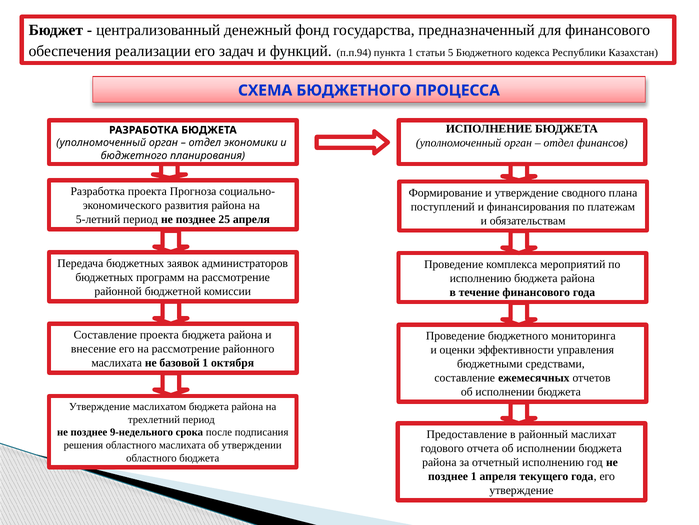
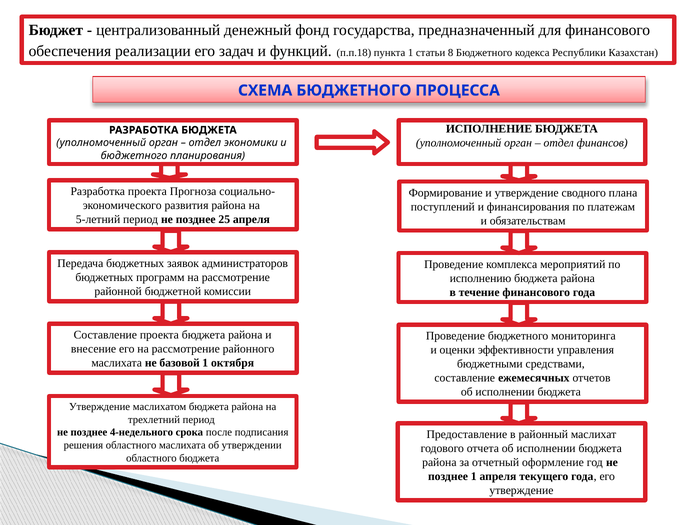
п.п.94: п.п.94 -> п.п.18
5: 5 -> 8
9-недельного: 9-недельного -> 4-недельного
отчетный исполнению: исполнению -> оформление
